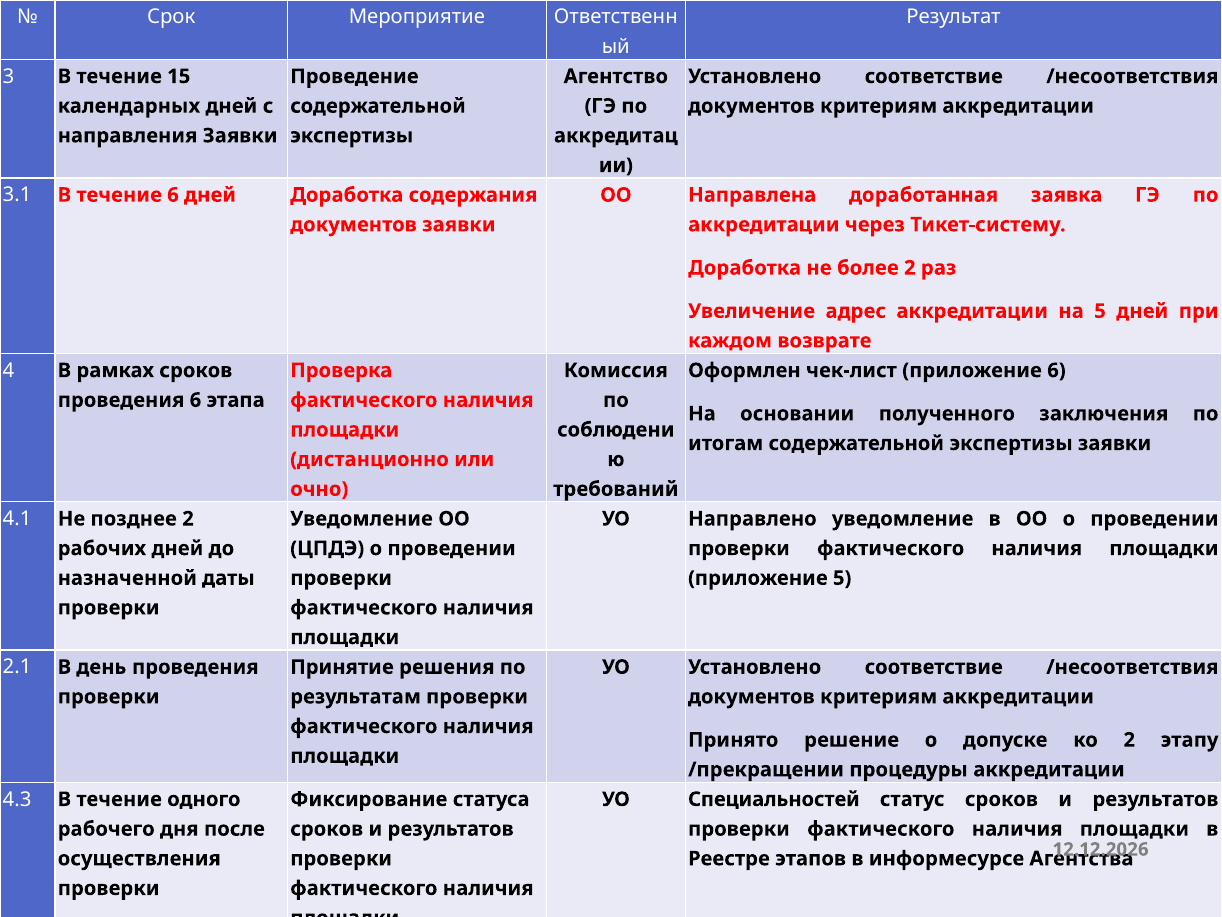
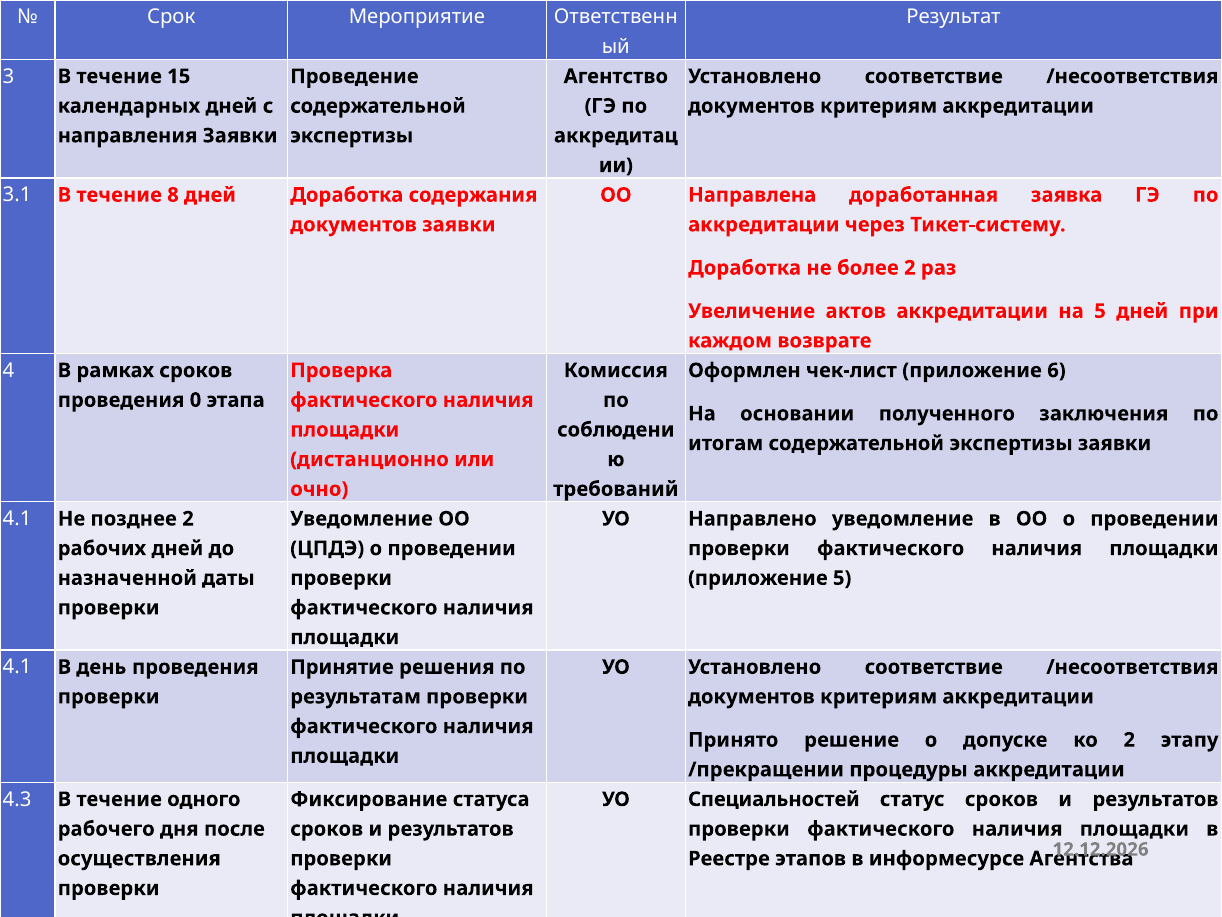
течение 6: 6 -> 8
адрес: адрес -> актов
проведения 6: 6 -> 0
2.1 at (17, 667): 2.1 -> 4.1
